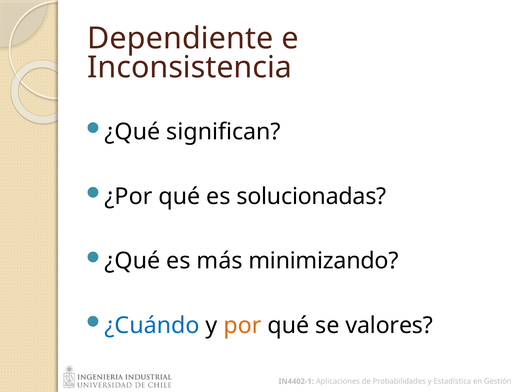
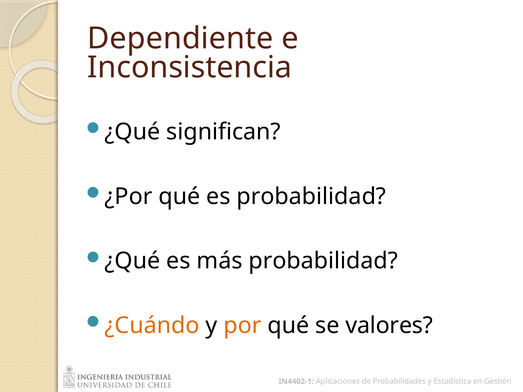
es solucionadas: solucionadas -> probabilidad
más minimizando: minimizando -> probabilidad
¿Cuándo colour: blue -> orange
